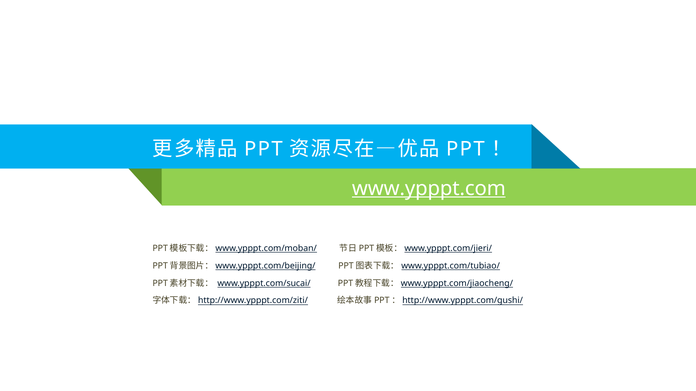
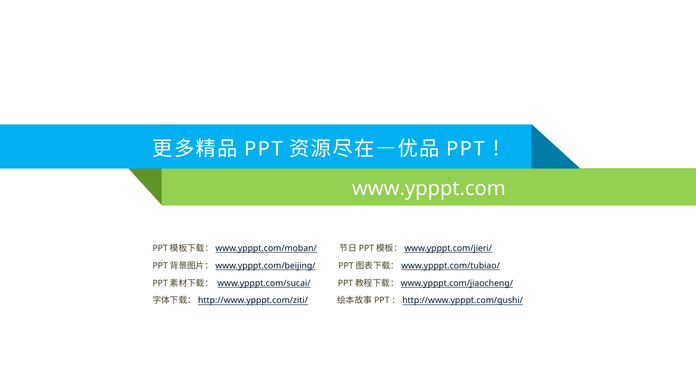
www.ypppt.com underline: present -> none
